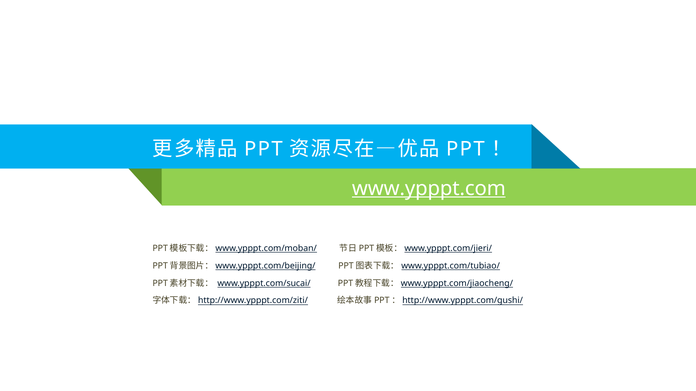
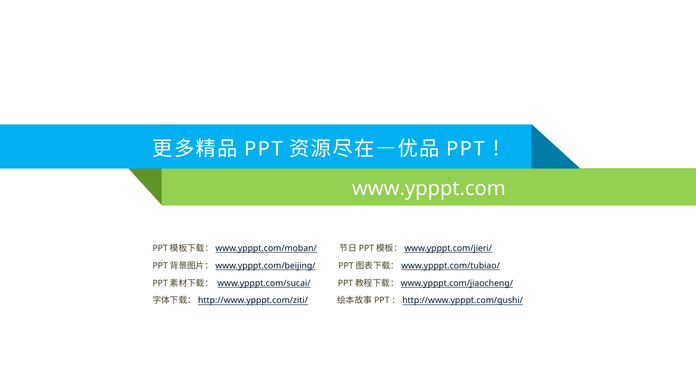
www.ypppt.com underline: present -> none
